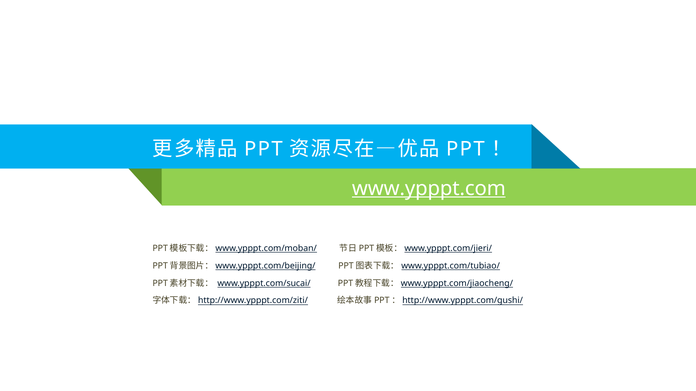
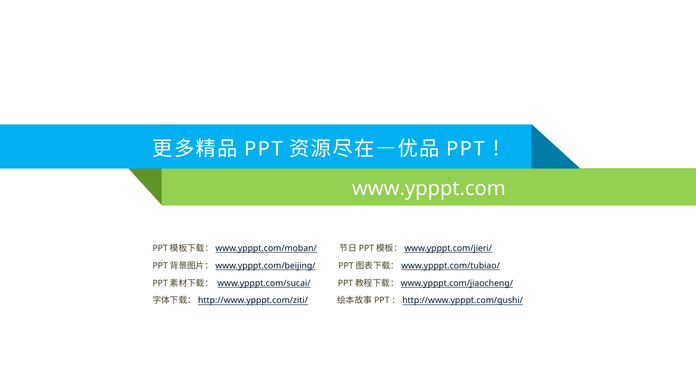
www.ypppt.com underline: present -> none
